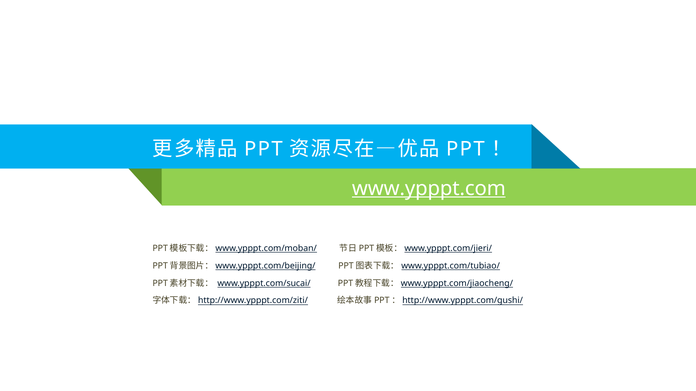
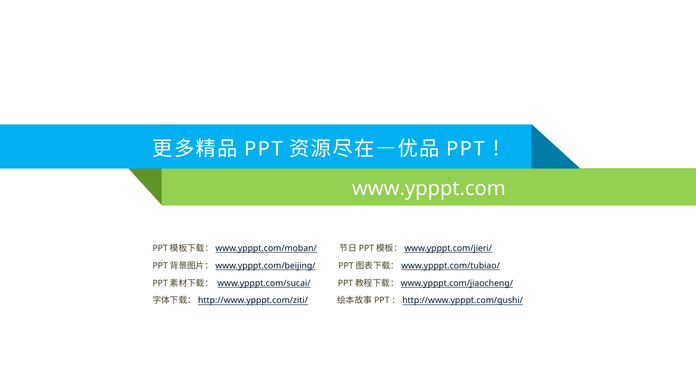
www.ypppt.com underline: present -> none
